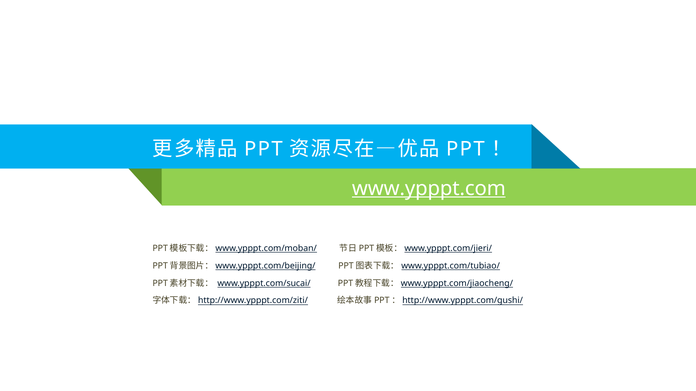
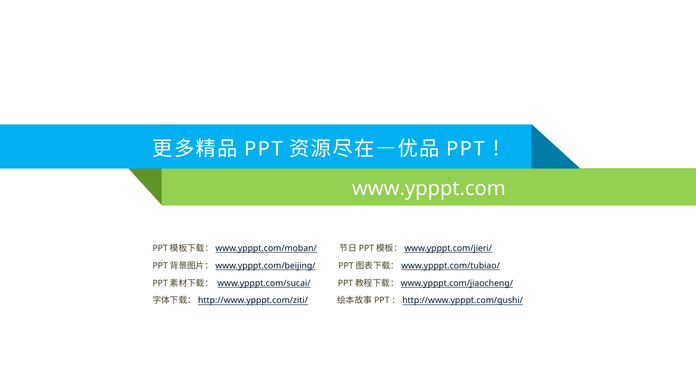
www.ypppt.com underline: present -> none
